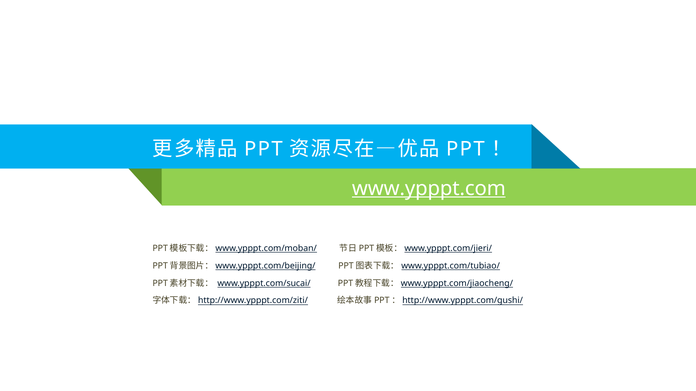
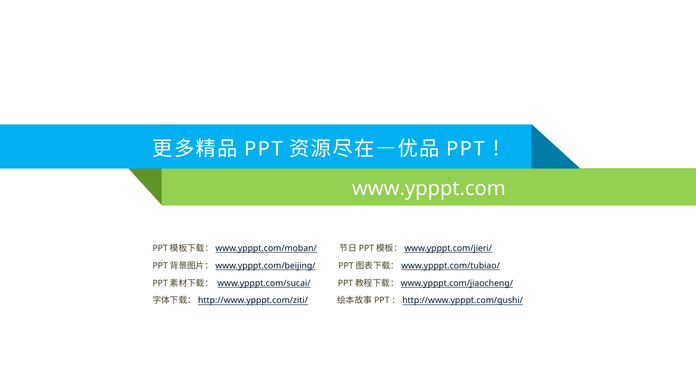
www.ypppt.com underline: present -> none
